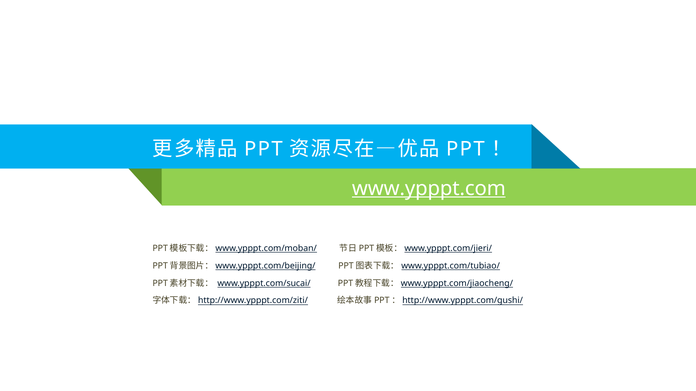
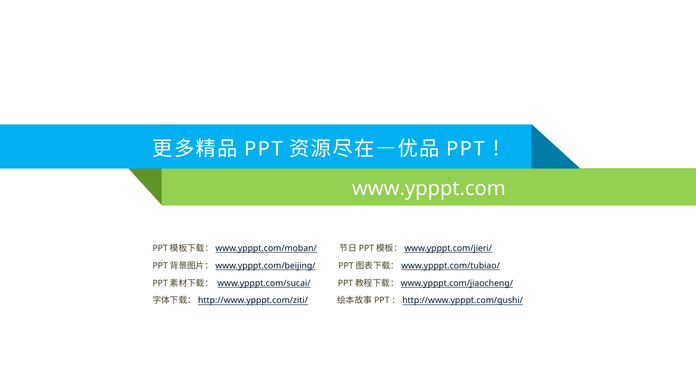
www.ypppt.com underline: present -> none
